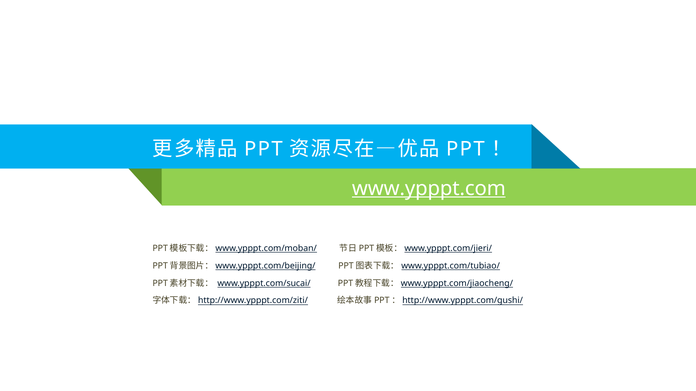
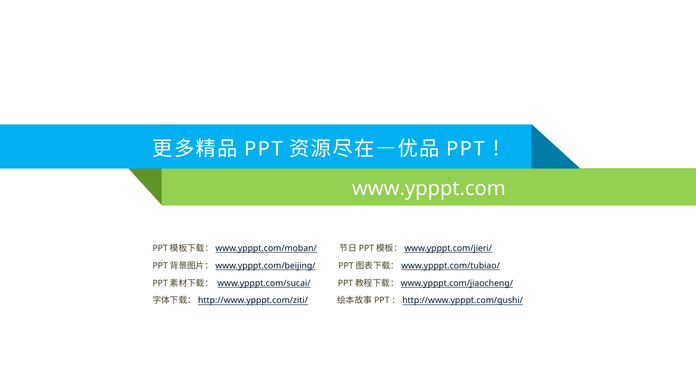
www.ypppt.com underline: present -> none
